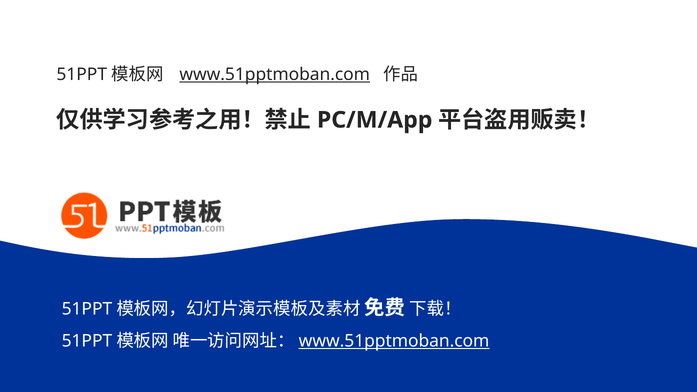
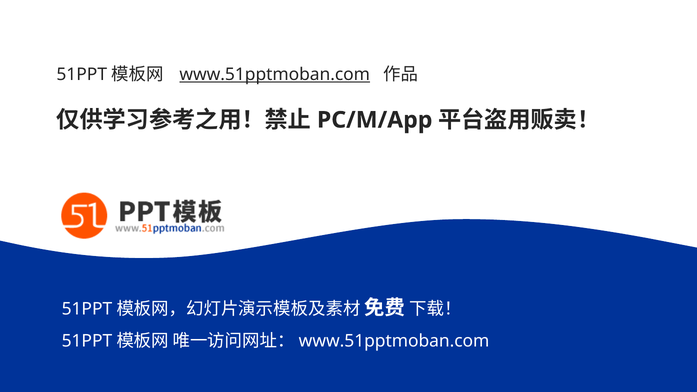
www.51pptmoban.com at (394, 341) underline: present -> none
